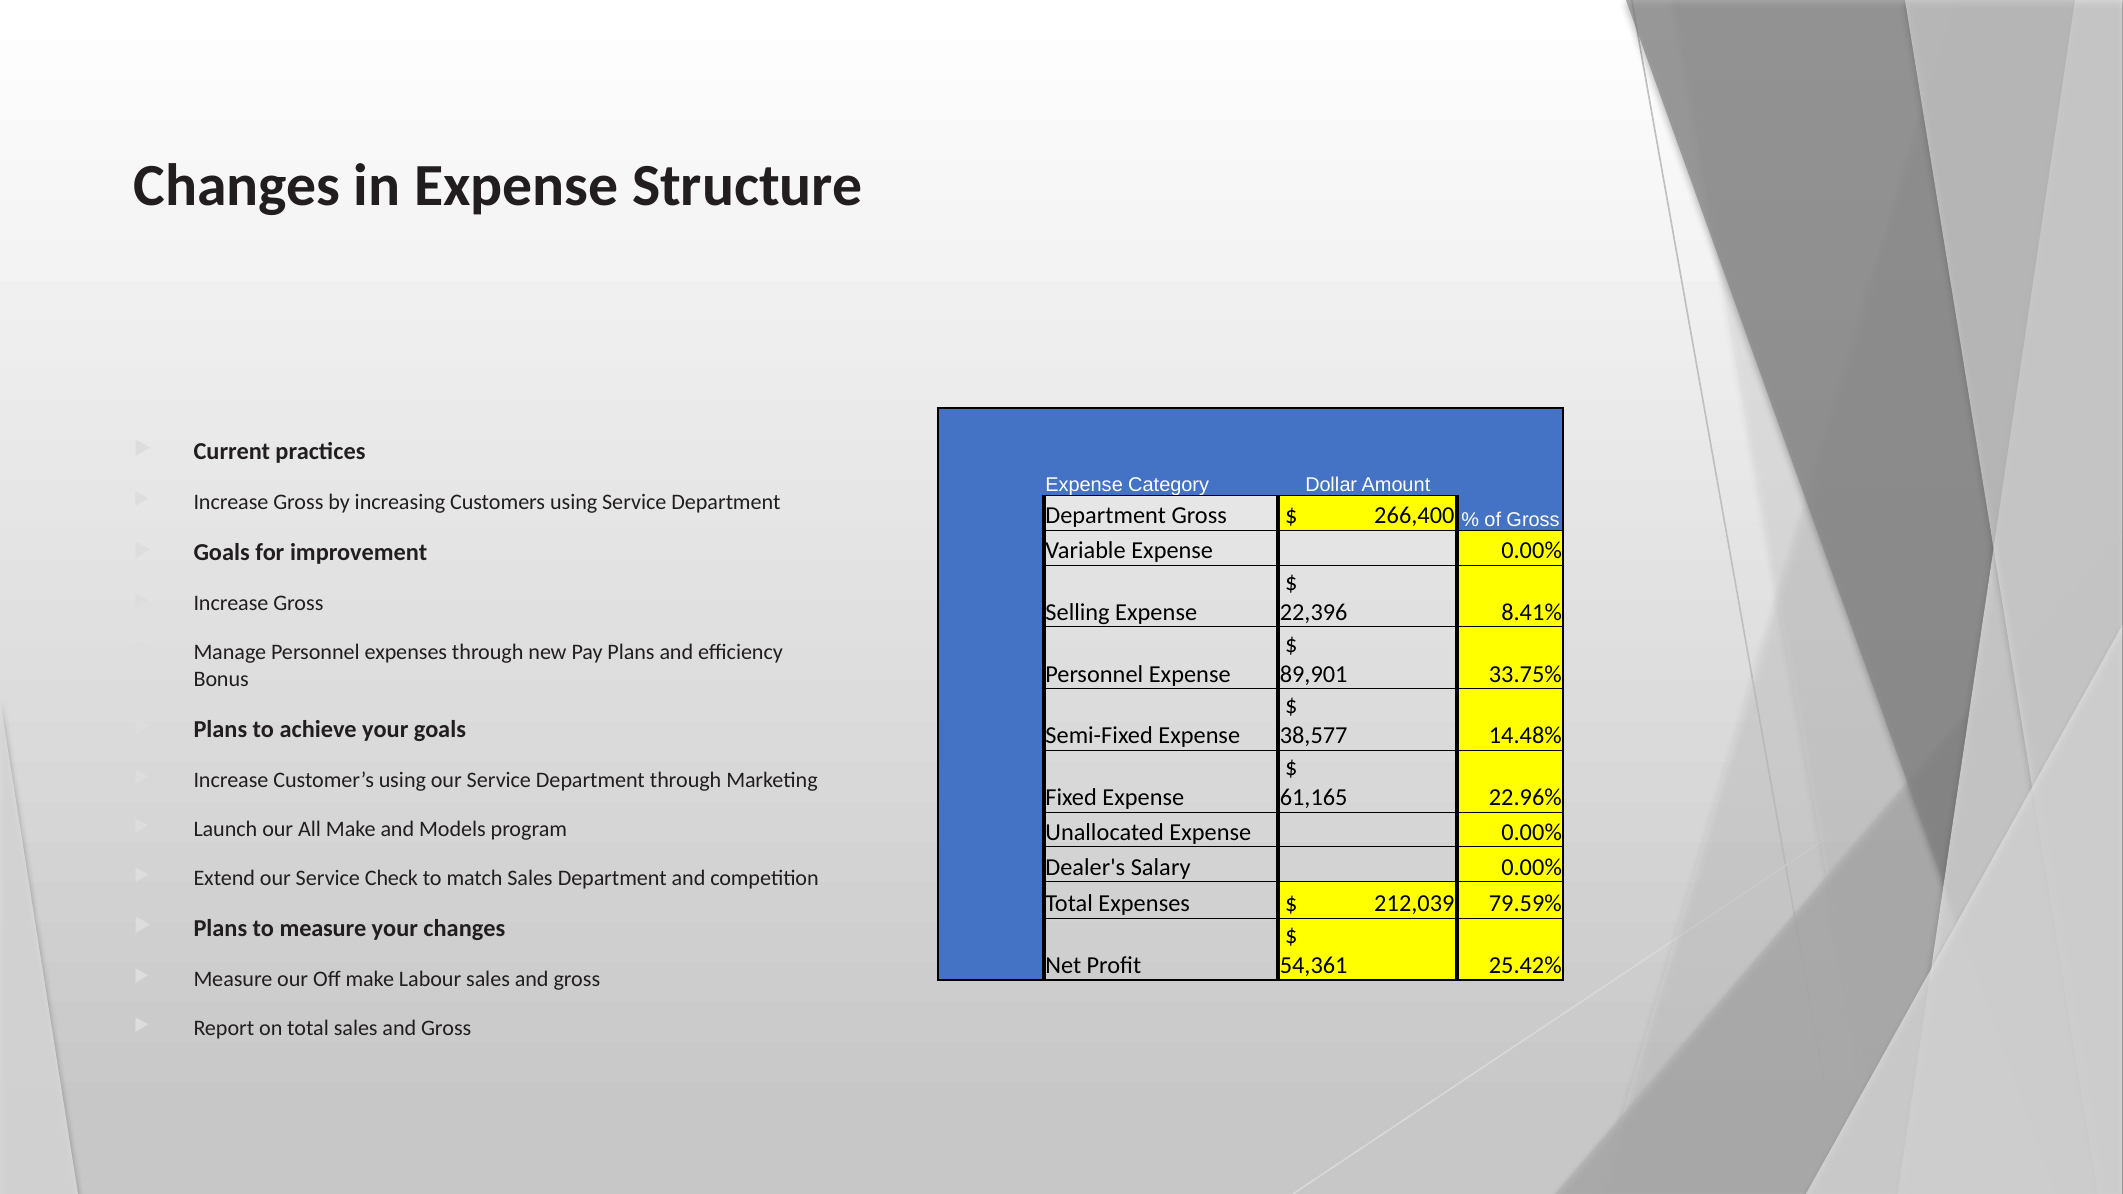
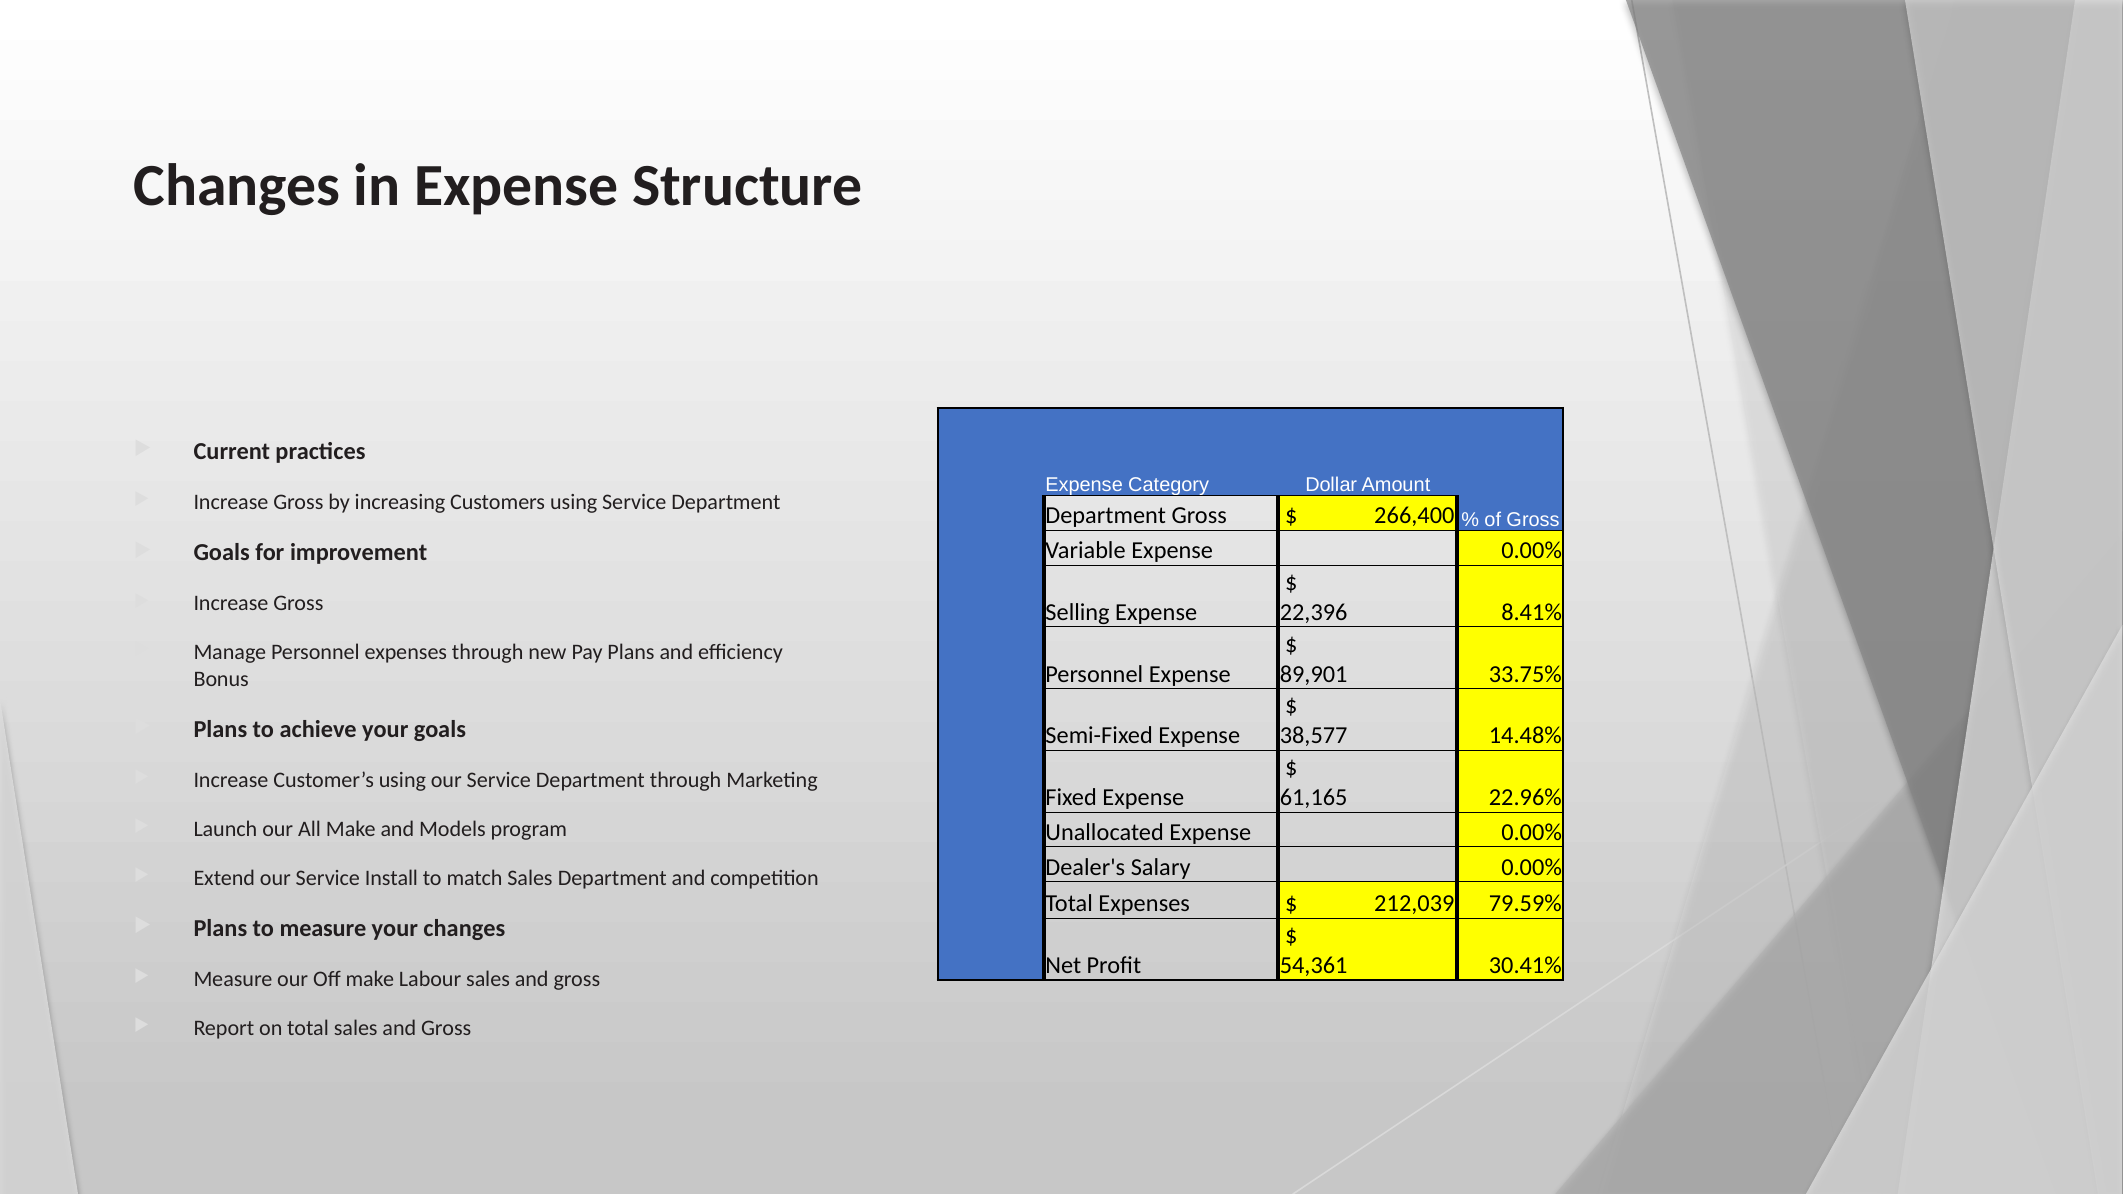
Check: Check -> Install
25.42%: 25.42% -> 30.41%
